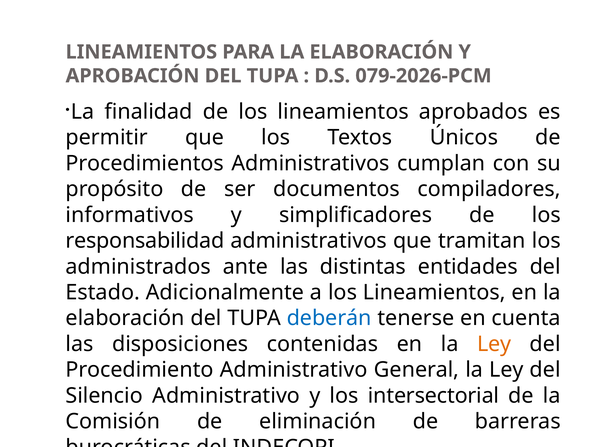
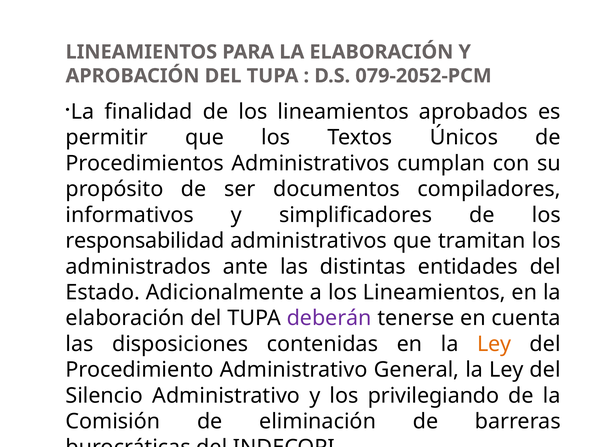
079-2026-PCM: 079-2026-PCM -> 079-2052-PCM
deberán colour: blue -> purple
intersectorial: intersectorial -> privilegiando
